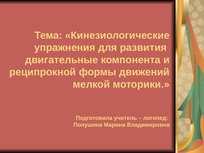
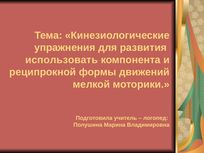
двигательные: двигательные -> использовать
